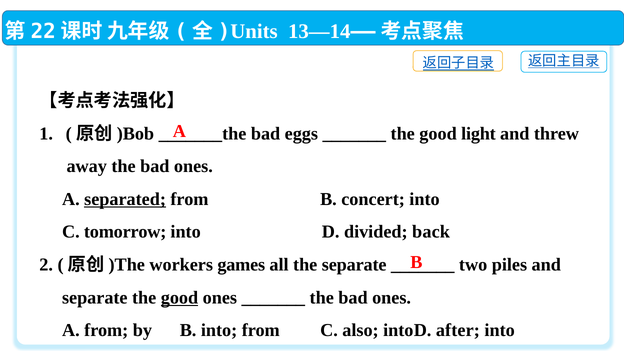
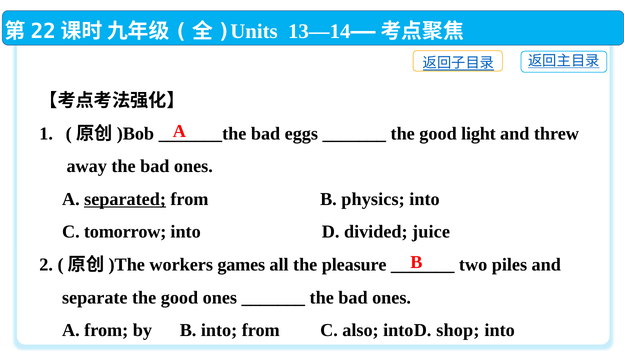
concert: concert -> physics
back: back -> juice
the separate: separate -> pleasure
good at (180, 298) underline: present -> none
after: after -> shop
